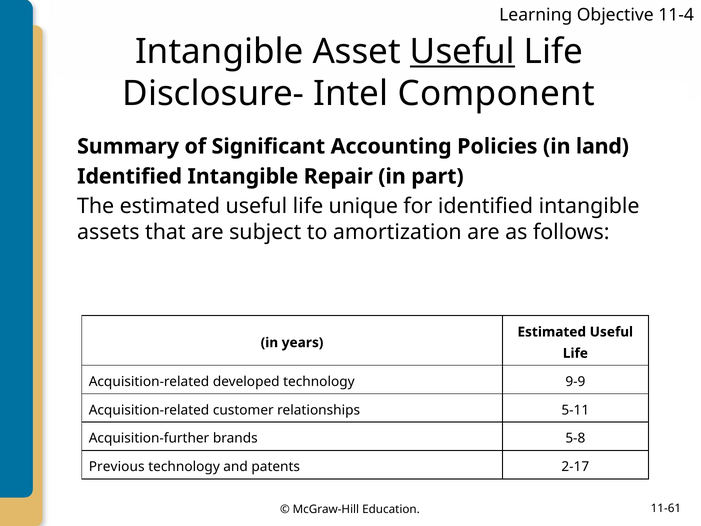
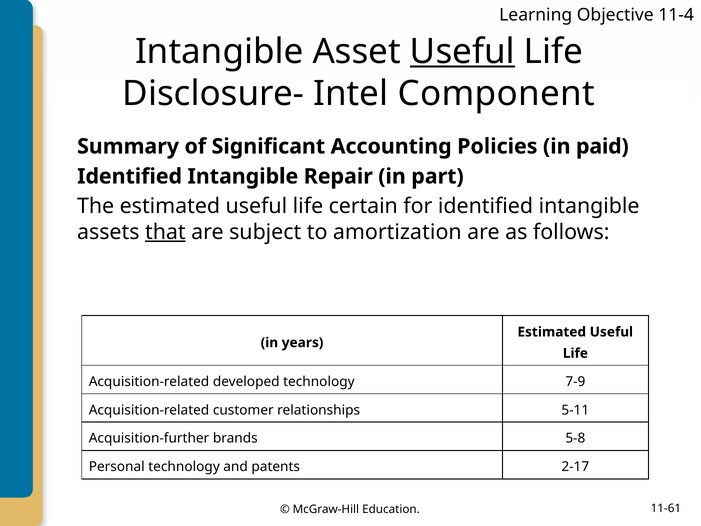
land: land -> paid
unique: unique -> certain
that underline: none -> present
9-9: 9-9 -> 7-9
Previous: Previous -> Personal
